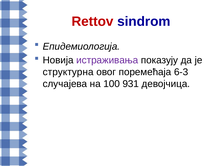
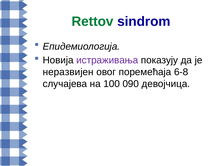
Rettov colour: red -> green
структурна: структурна -> неразвијен
6-3: 6-3 -> 6-8
931: 931 -> 090
